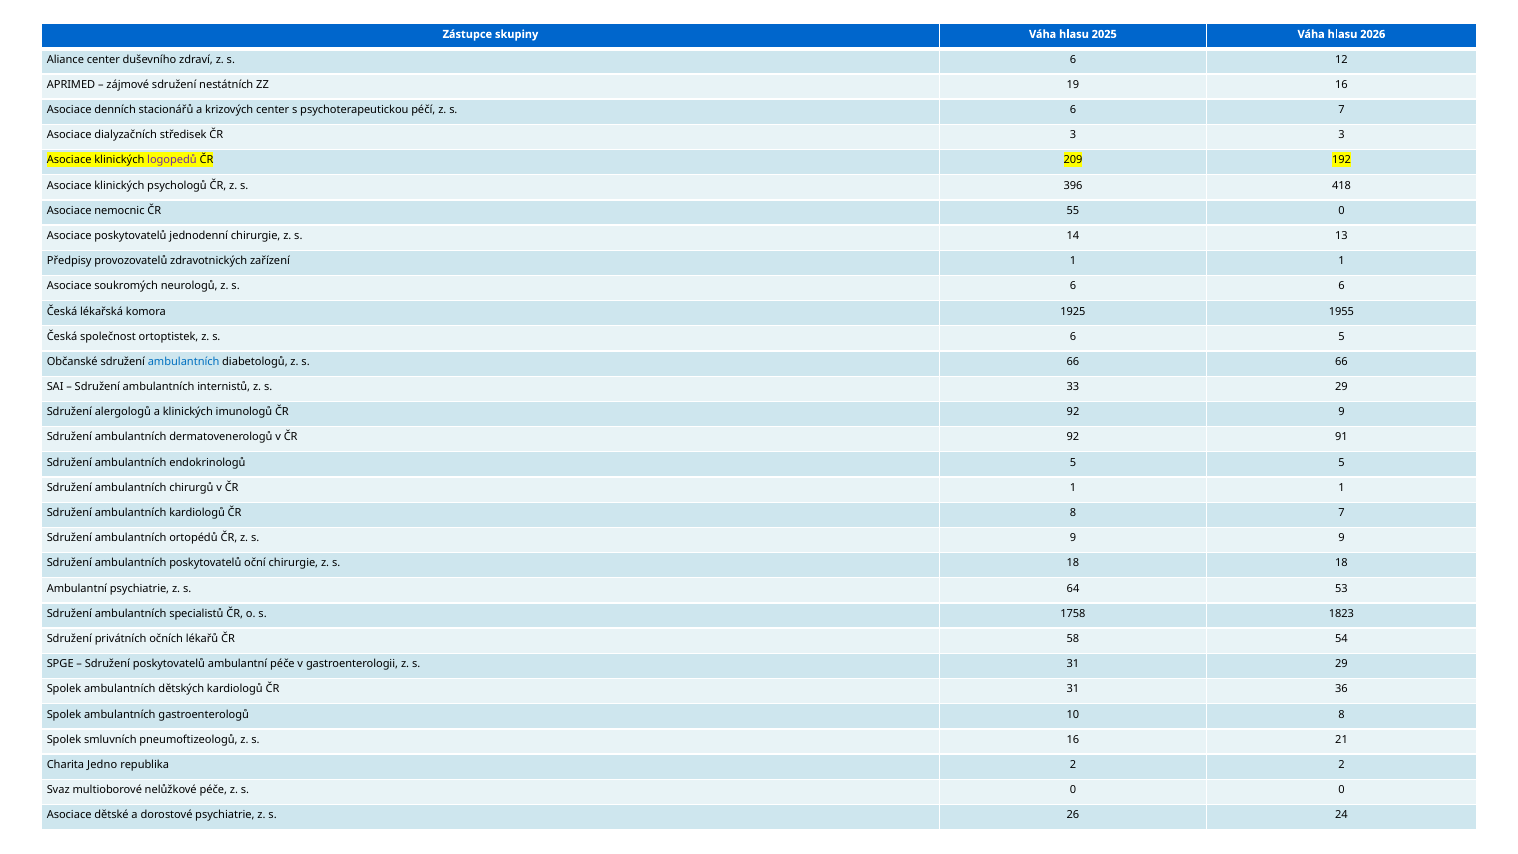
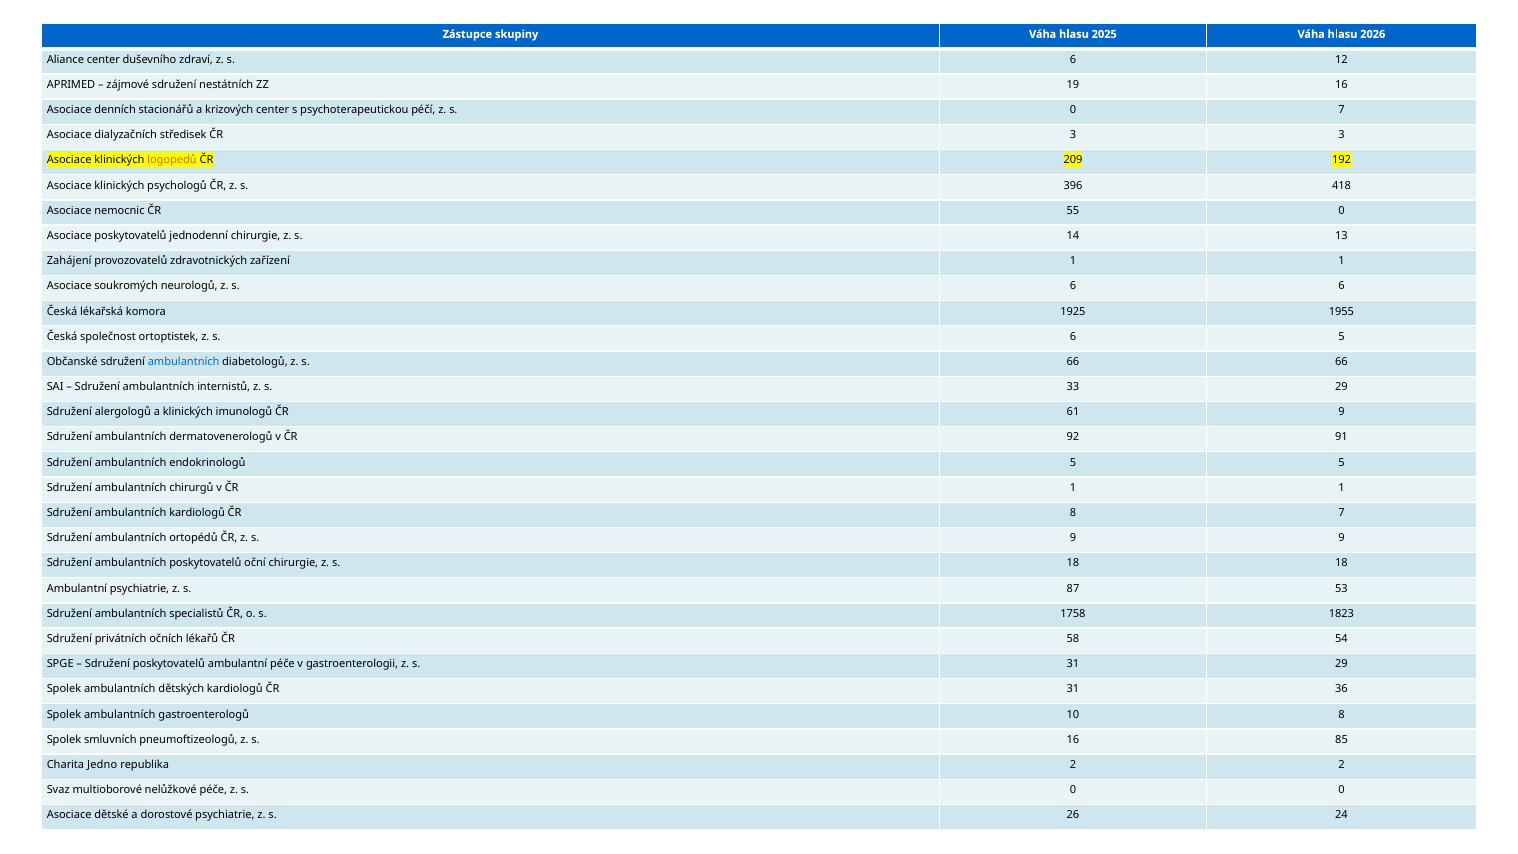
péčí z s 6: 6 -> 0
logopedů colour: purple -> orange
Předpisy: Předpisy -> Zahájení
imunologů ČR 92: 92 -> 61
64: 64 -> 87
21: 21 -> 85
